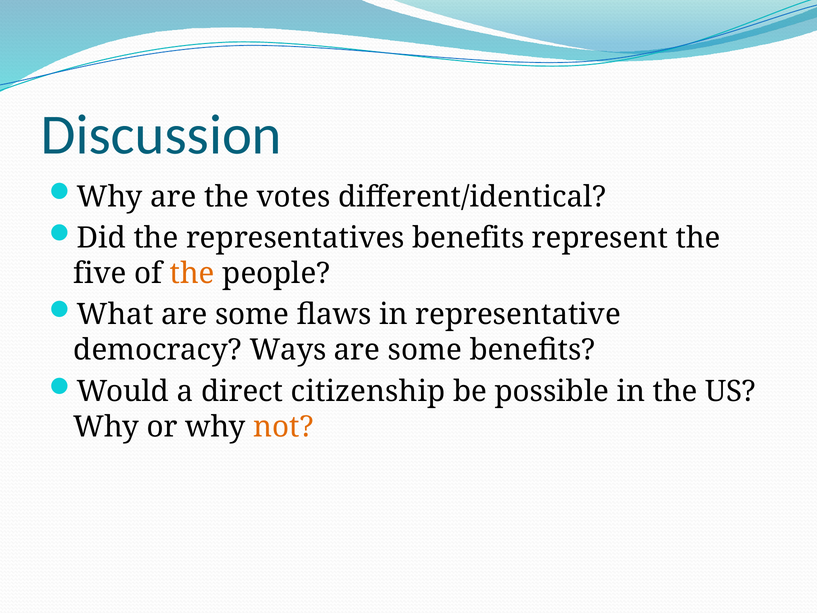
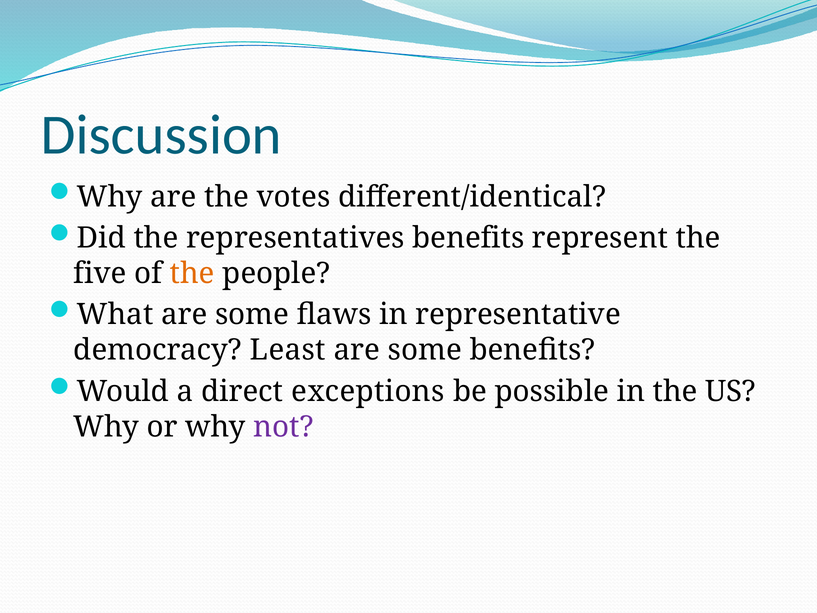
Ways: Ways -> Least
citizenship: citizenship -> exceptions
not colour: orange -> purple
